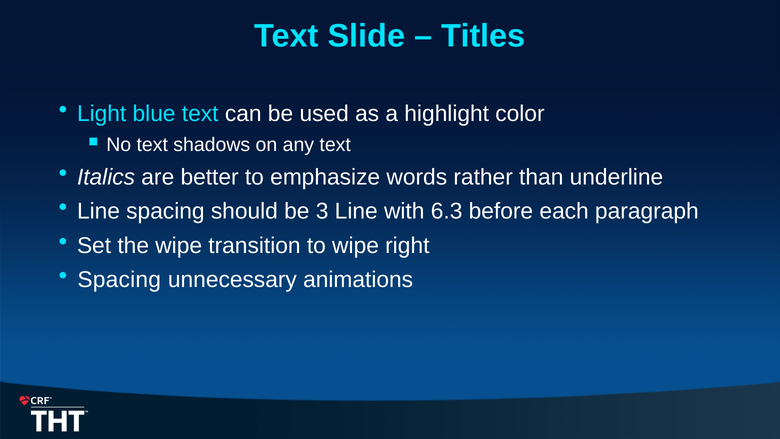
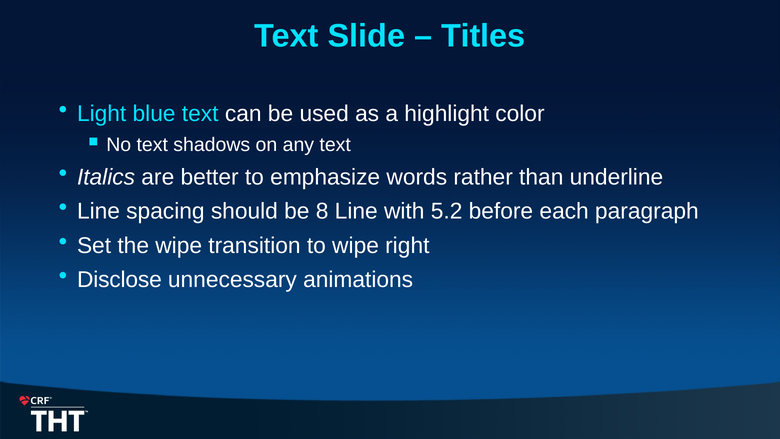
3: 3 -> 8
6.3: 6.3 -> 5.2
Spacing at (119, 280): Spacing -> Disclose
